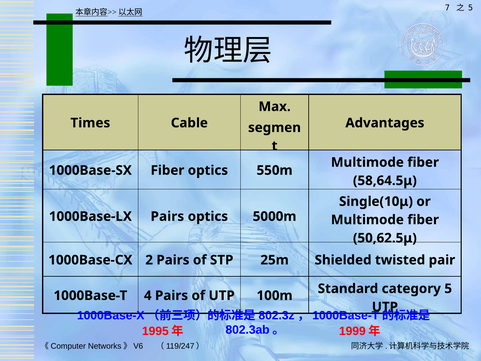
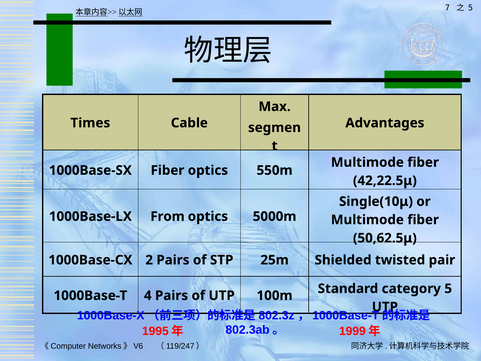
58,64.5μ: 58,64.5μ -> 42,22.5μ
1000Base-LX Pairs: Pairs -> From
